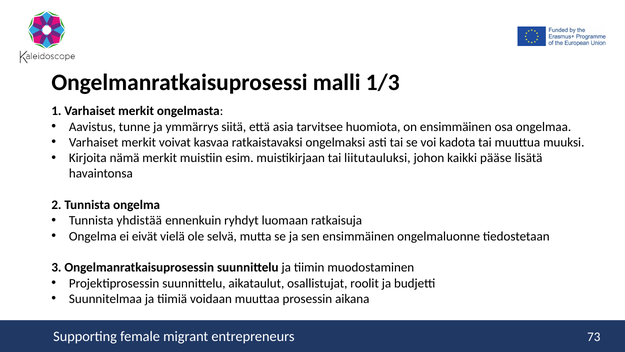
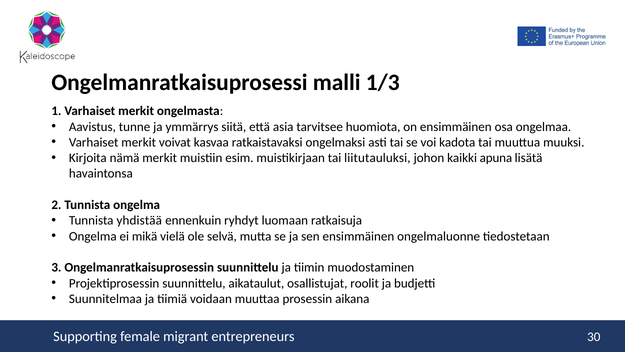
pääse: pääse -> apuna
eivät: eivät -> mikä
73: 73 -> 30
